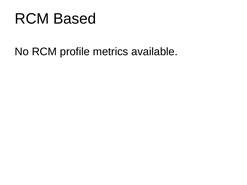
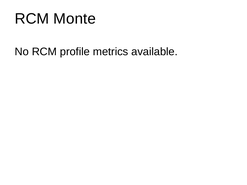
Based: Based -> Monte
